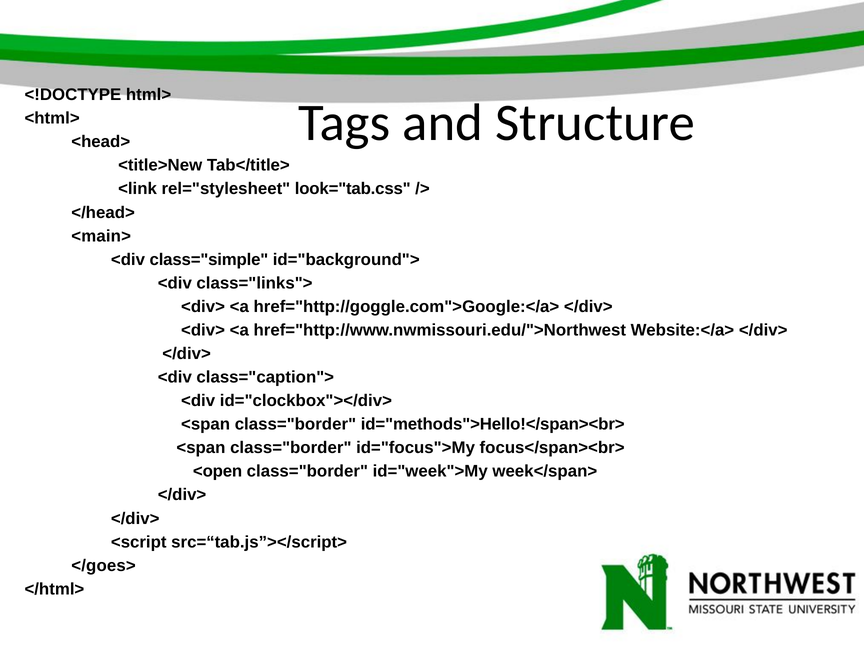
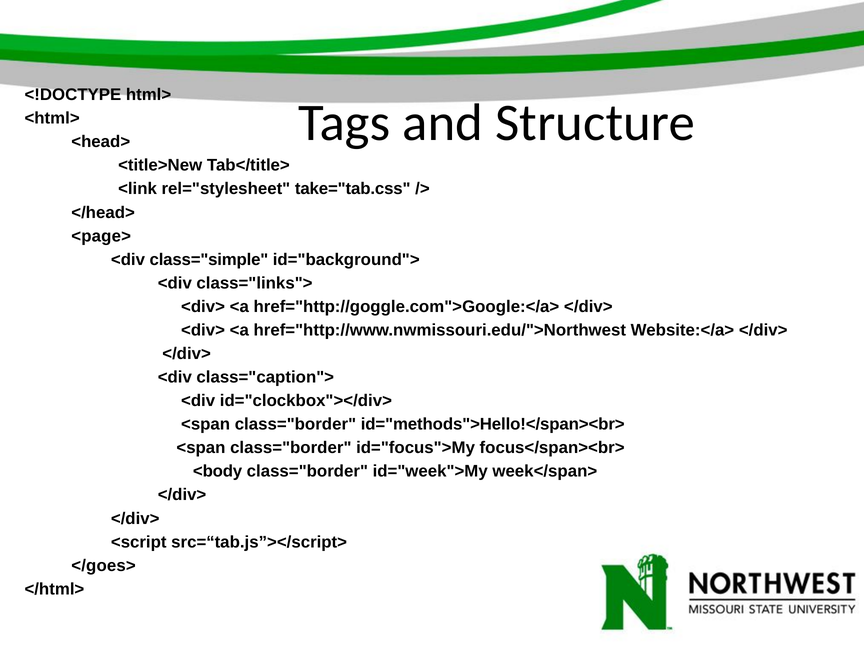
look="tab.css: look="tab.css -> take="tab.css
<main>: <main> -> <page>
<open: <open -> <body
